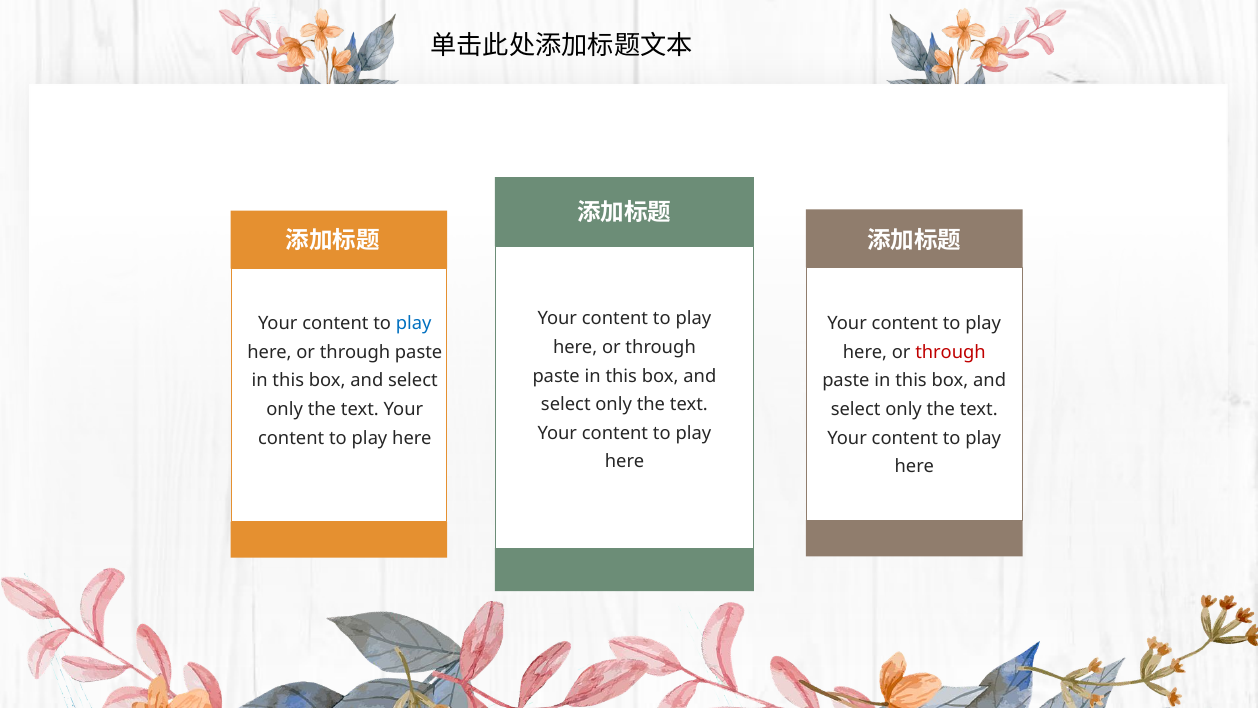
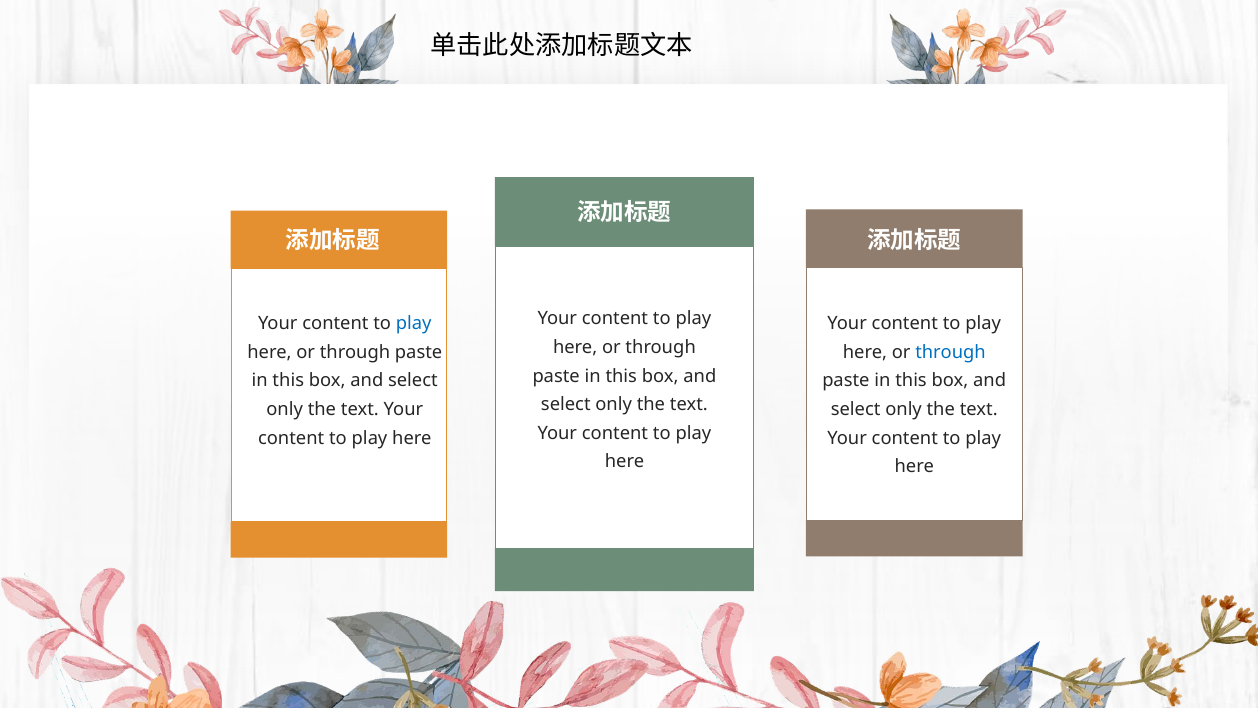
through at (950, 352) colour: red -> blue
